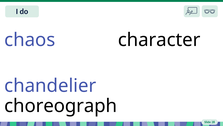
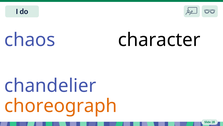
choreograph colour: black -> orange
